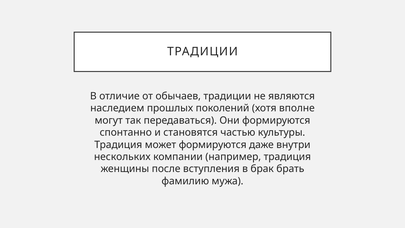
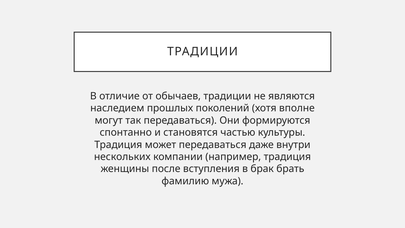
может формируются: формируются -> передаваться
